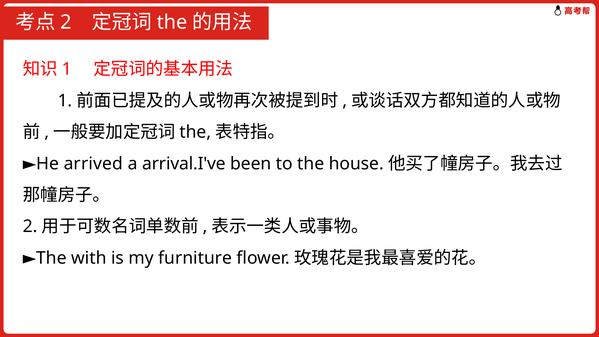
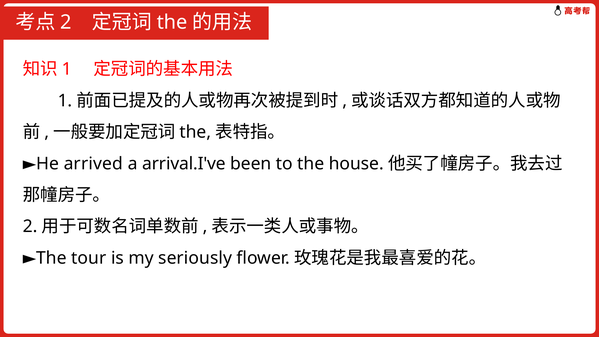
with: with -> tour
furniture: furniture -> seriously
